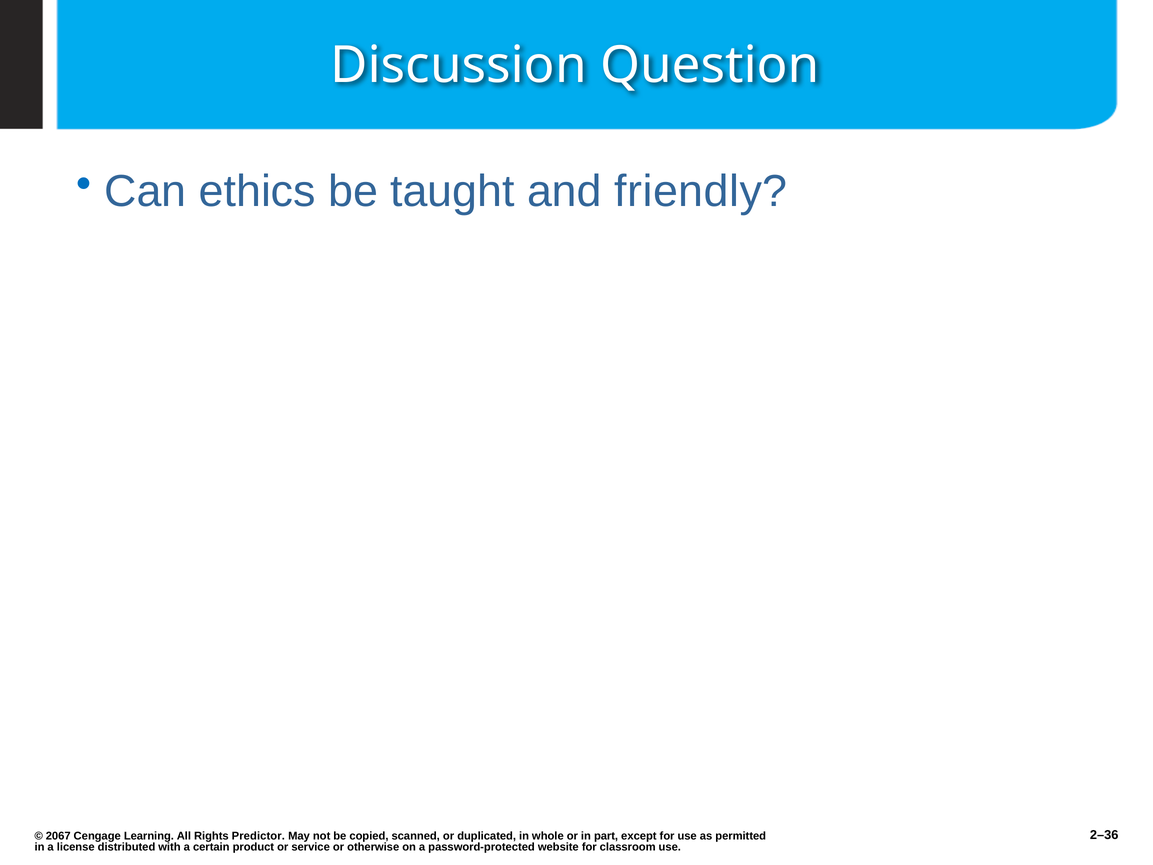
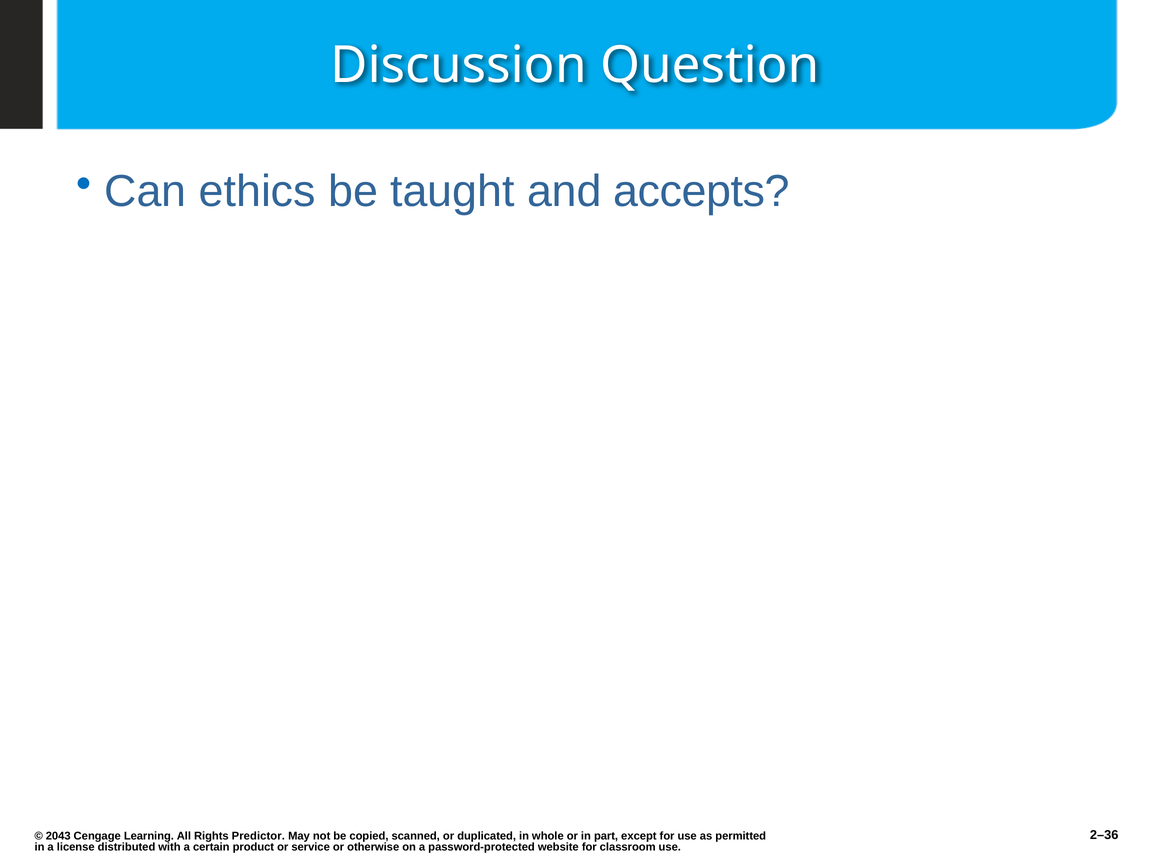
friendly: friendly -> accepts
2067: 2067 -> 2043
